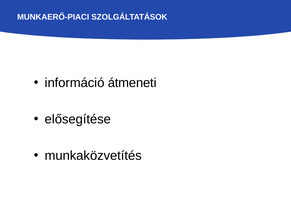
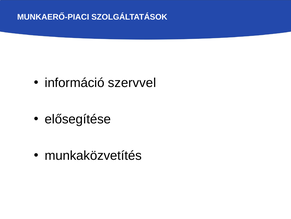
átmeneti: átmeneti -> szervvel
